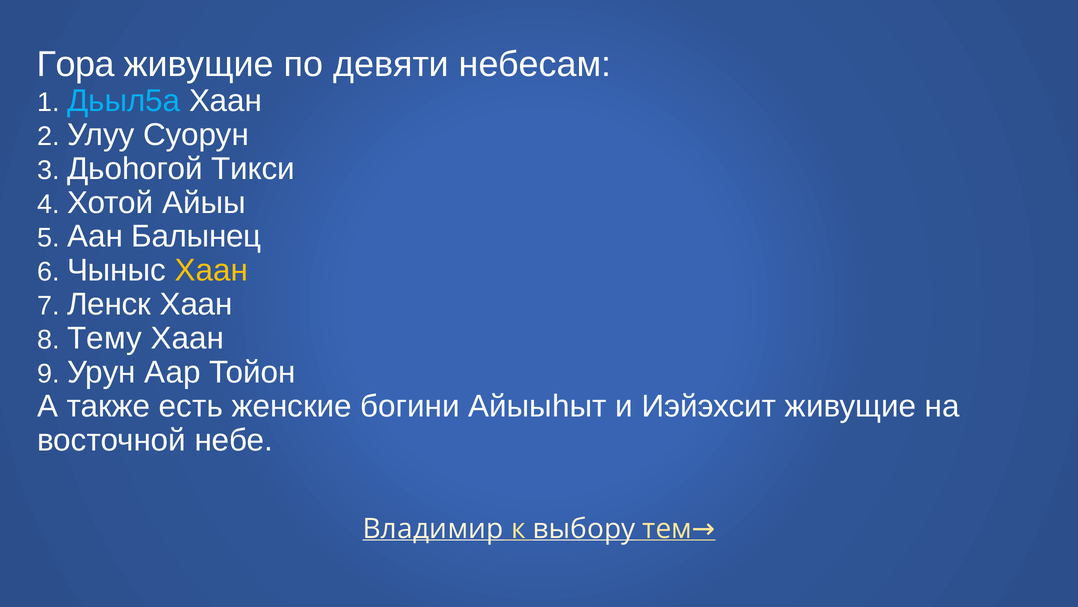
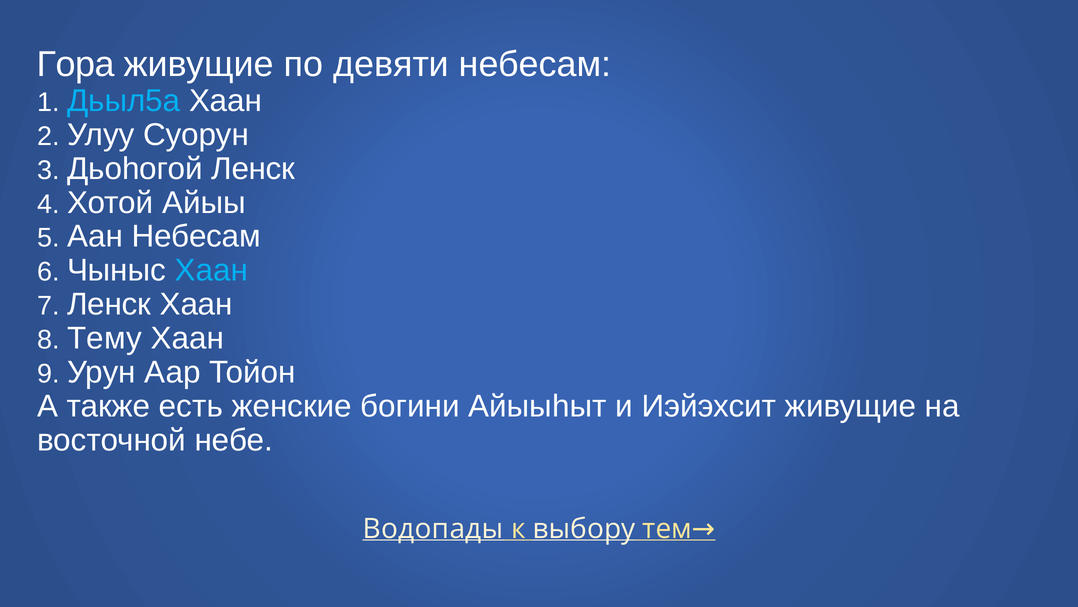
Дьоhогой Тикси: Тикси -> Ленск
Аан Балынец: Балынец -> Небесам
Хаан at (211, 270) colour: yellow -> light blue
Владимир: Владимир -> Водопады
